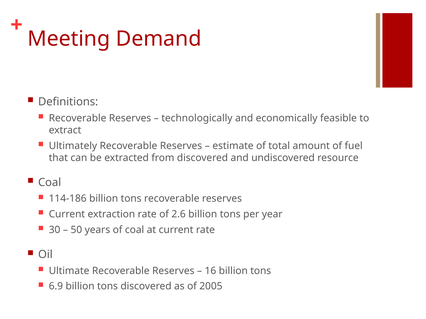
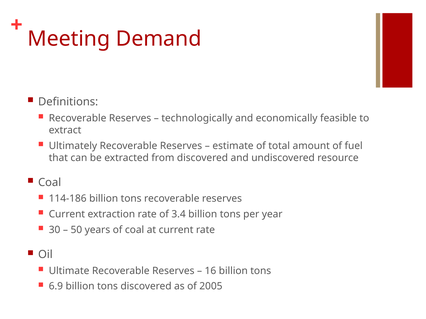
2.6: 2.6 -> 3.4
